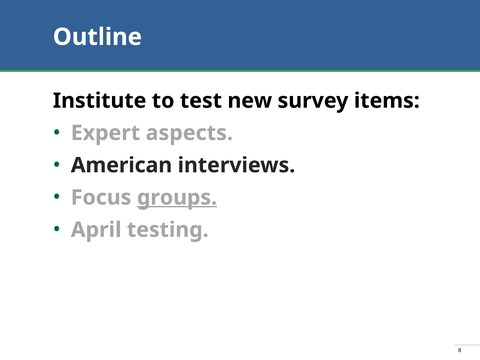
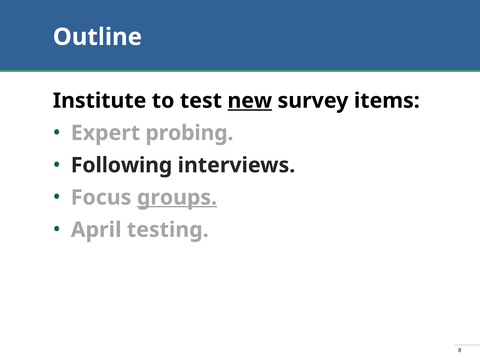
new underline: none -> present
aspects: aspects -> probing
American: American -> Following
